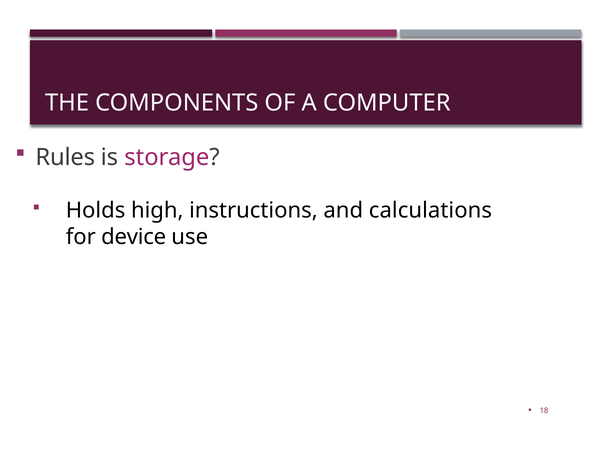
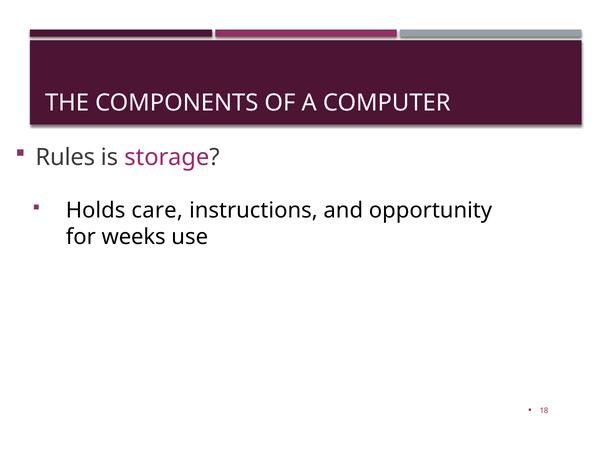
high: high -> care
calculations: calculations -> opportunity
device: device -> weeks
